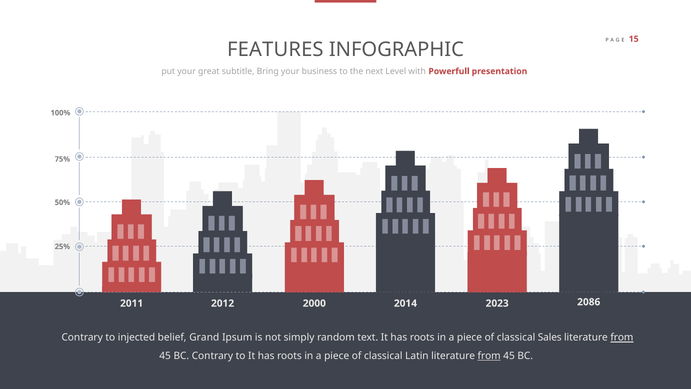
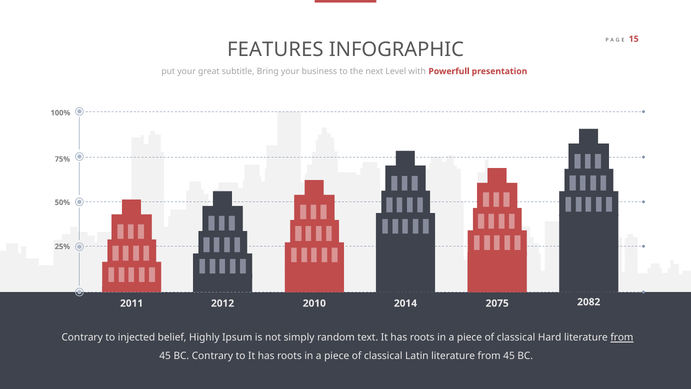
2086: 2086 -> 2082
2000: 2000 -> 2010
2023: 2023 -> 2075
Grand: Grand -> Highly
Sales: Sales -> Hard
from at (489, 356) underline: present -> none
